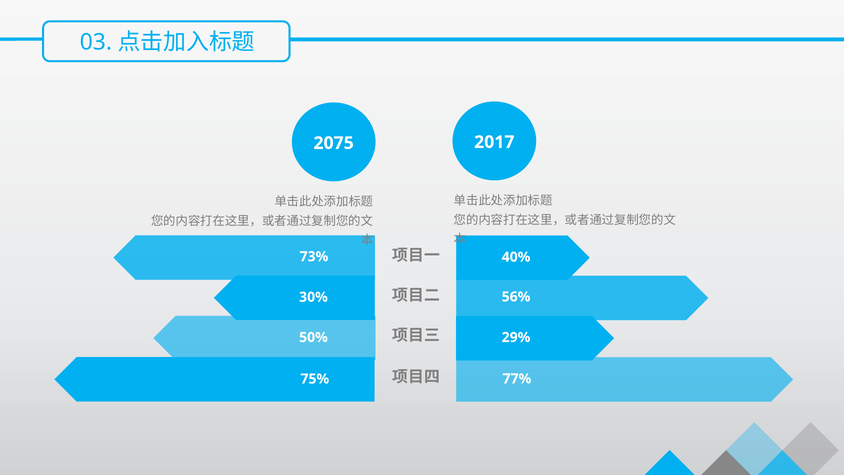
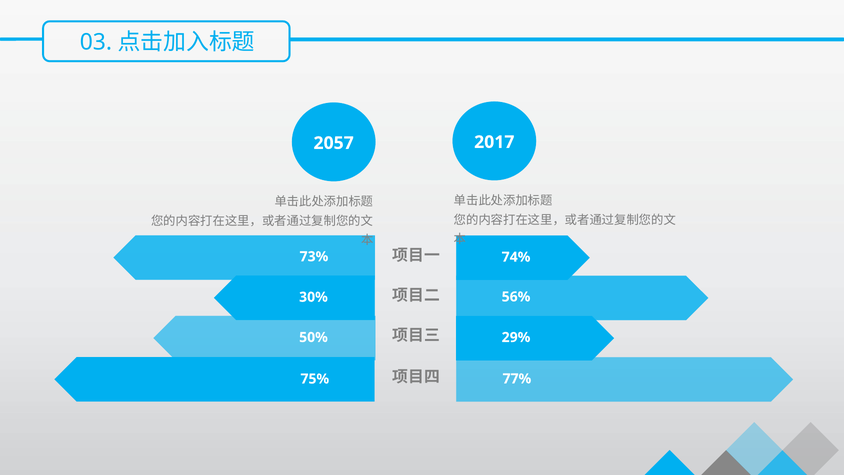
2075: 2075 -> 2057
40%: 40% -> 74%
